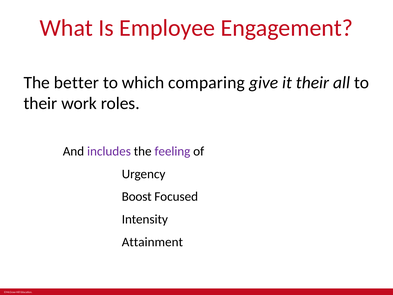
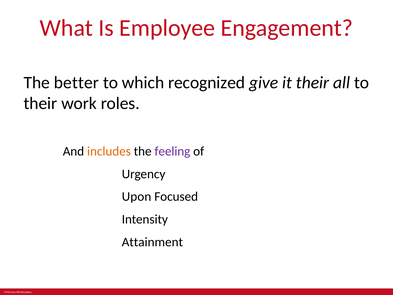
comparing: comparing -> recognized
includes colour: purple -> orange
Boost: Boost -> Upon
